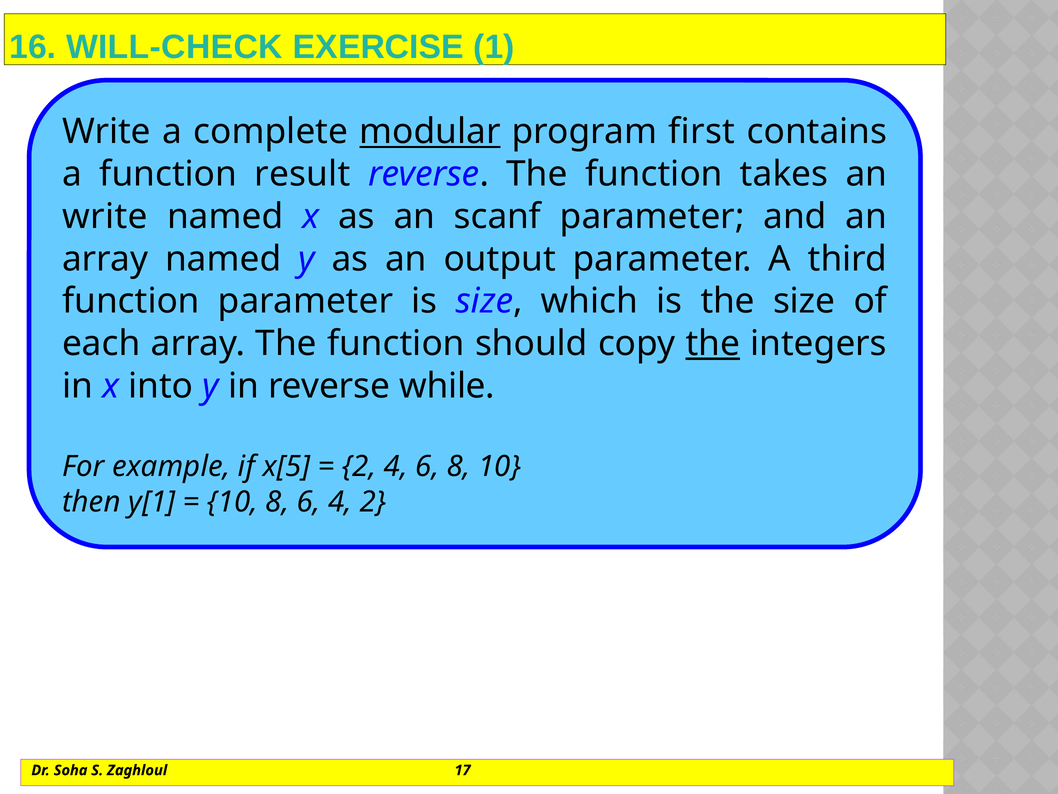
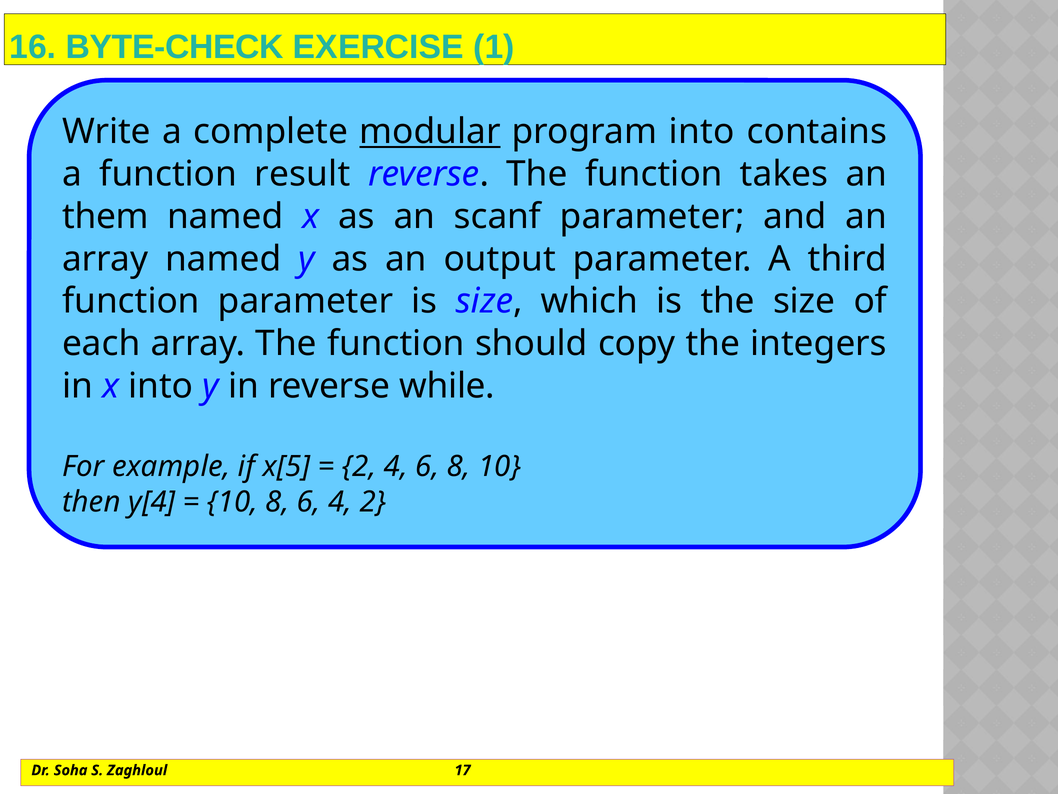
WILL-CHECK: WILL-CHECK -> BYTE-CHECK
program first: first -> into
write at (105, 216): write -> them
the at (713, 343) underline: present -> none
y[1: y[1 -> y[4
